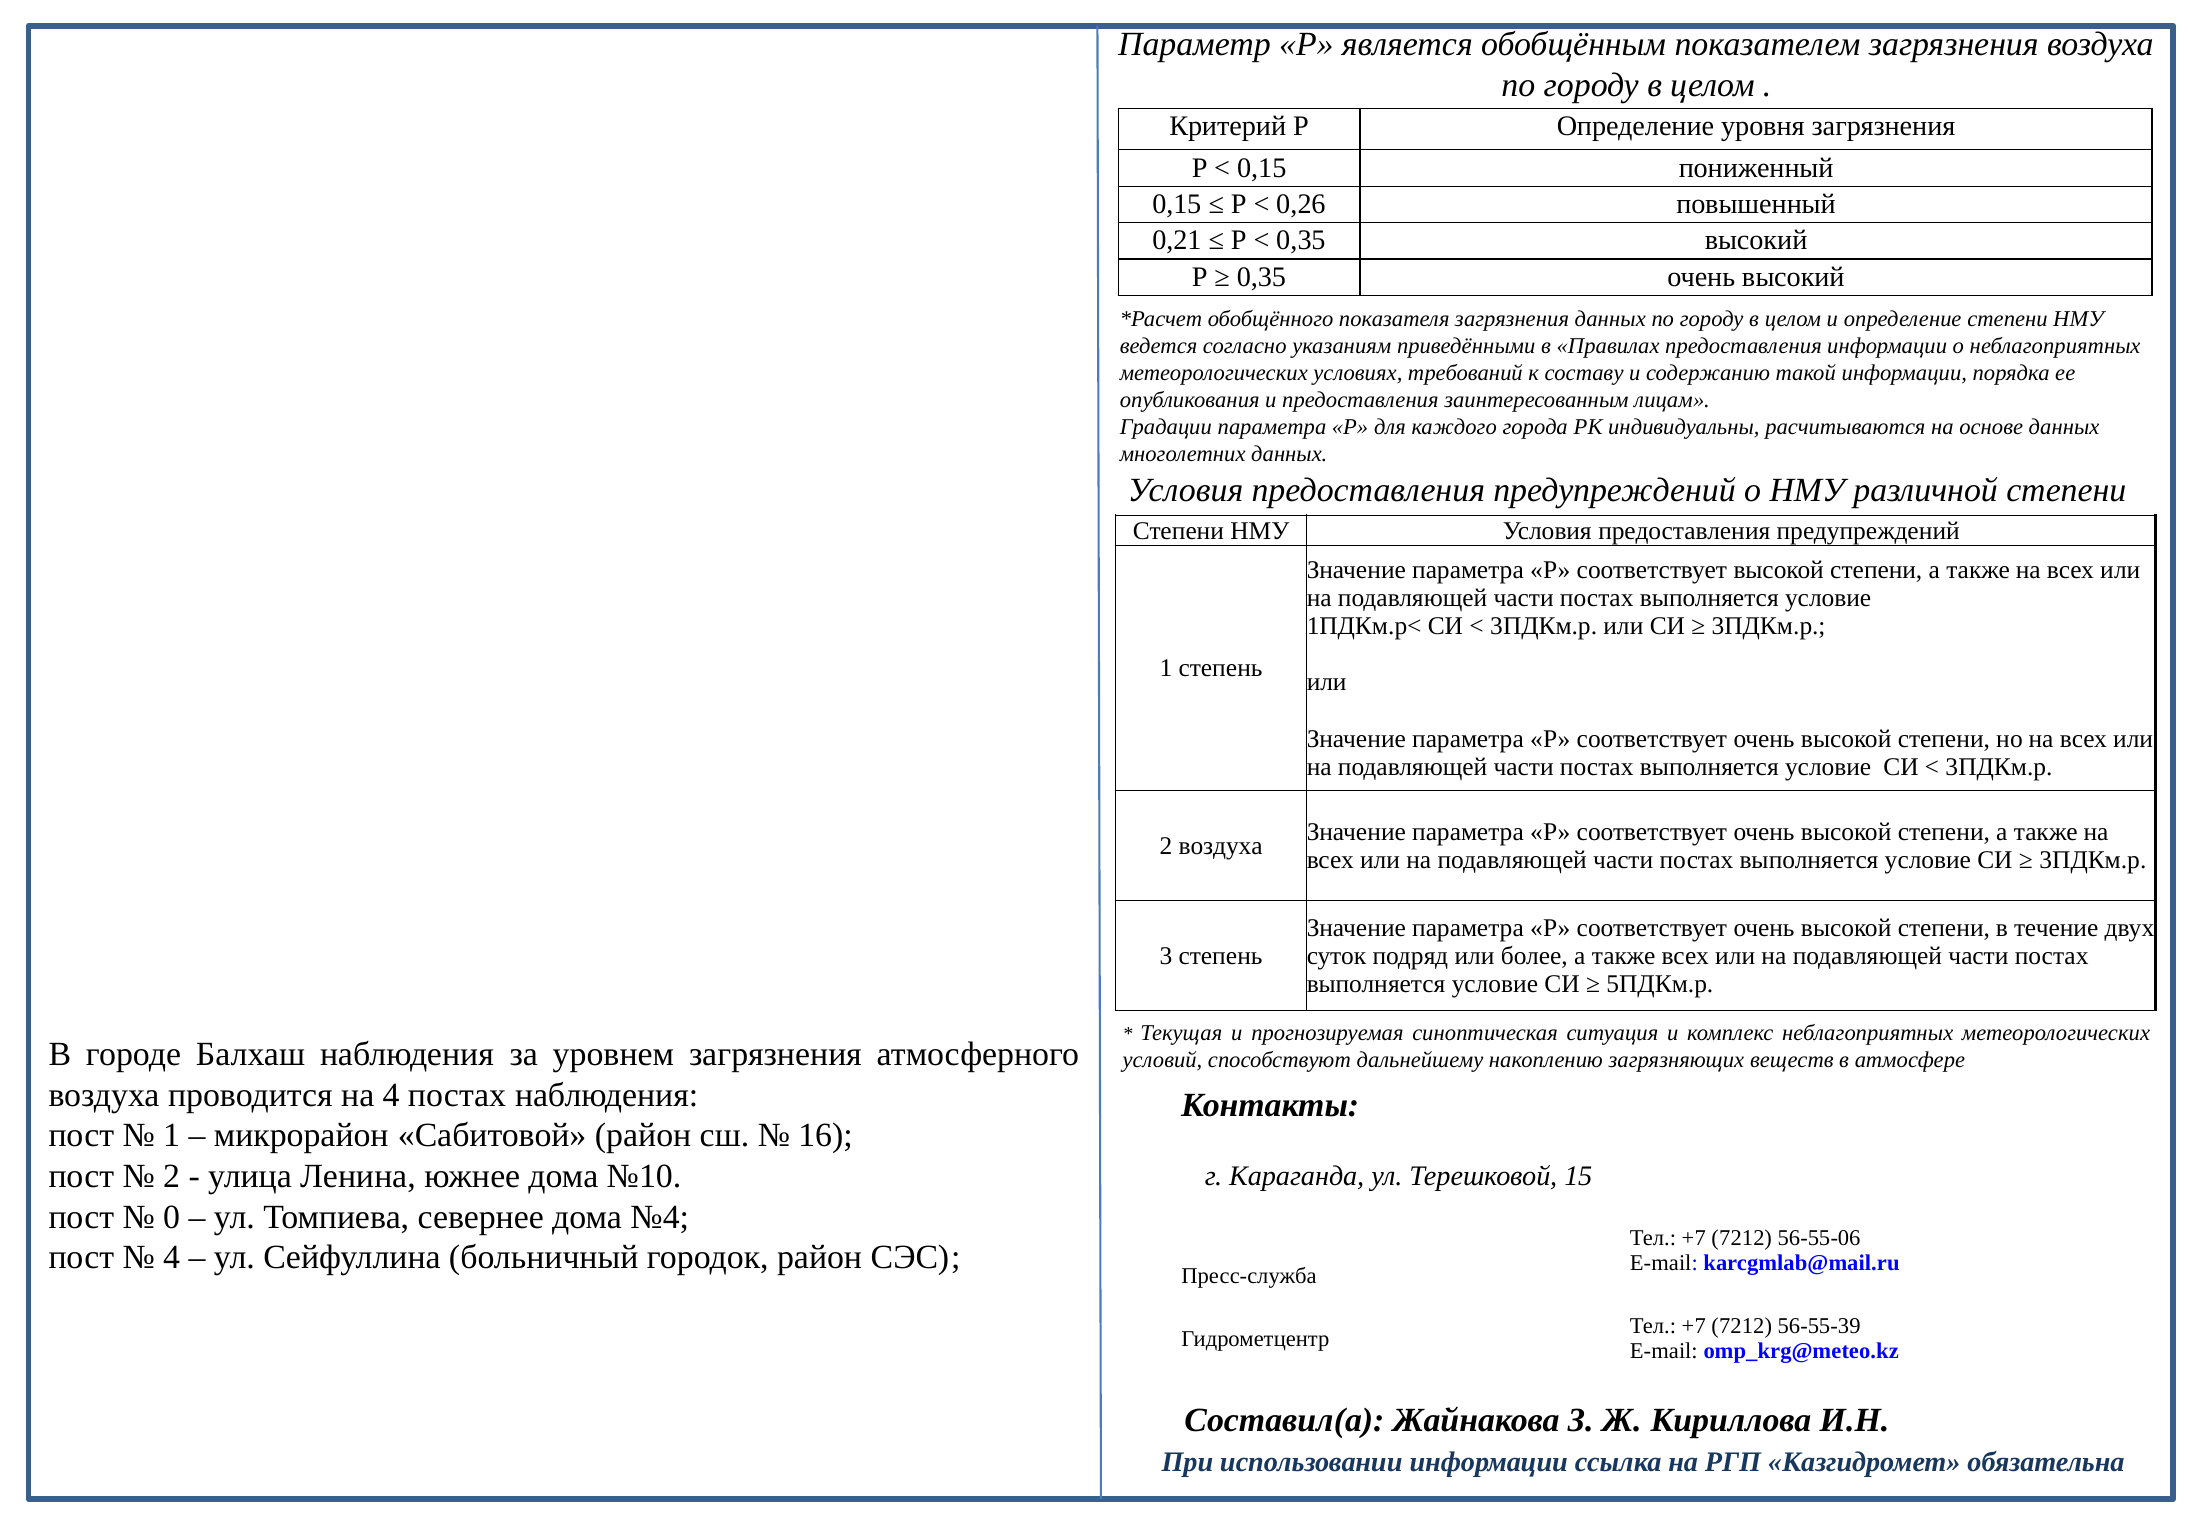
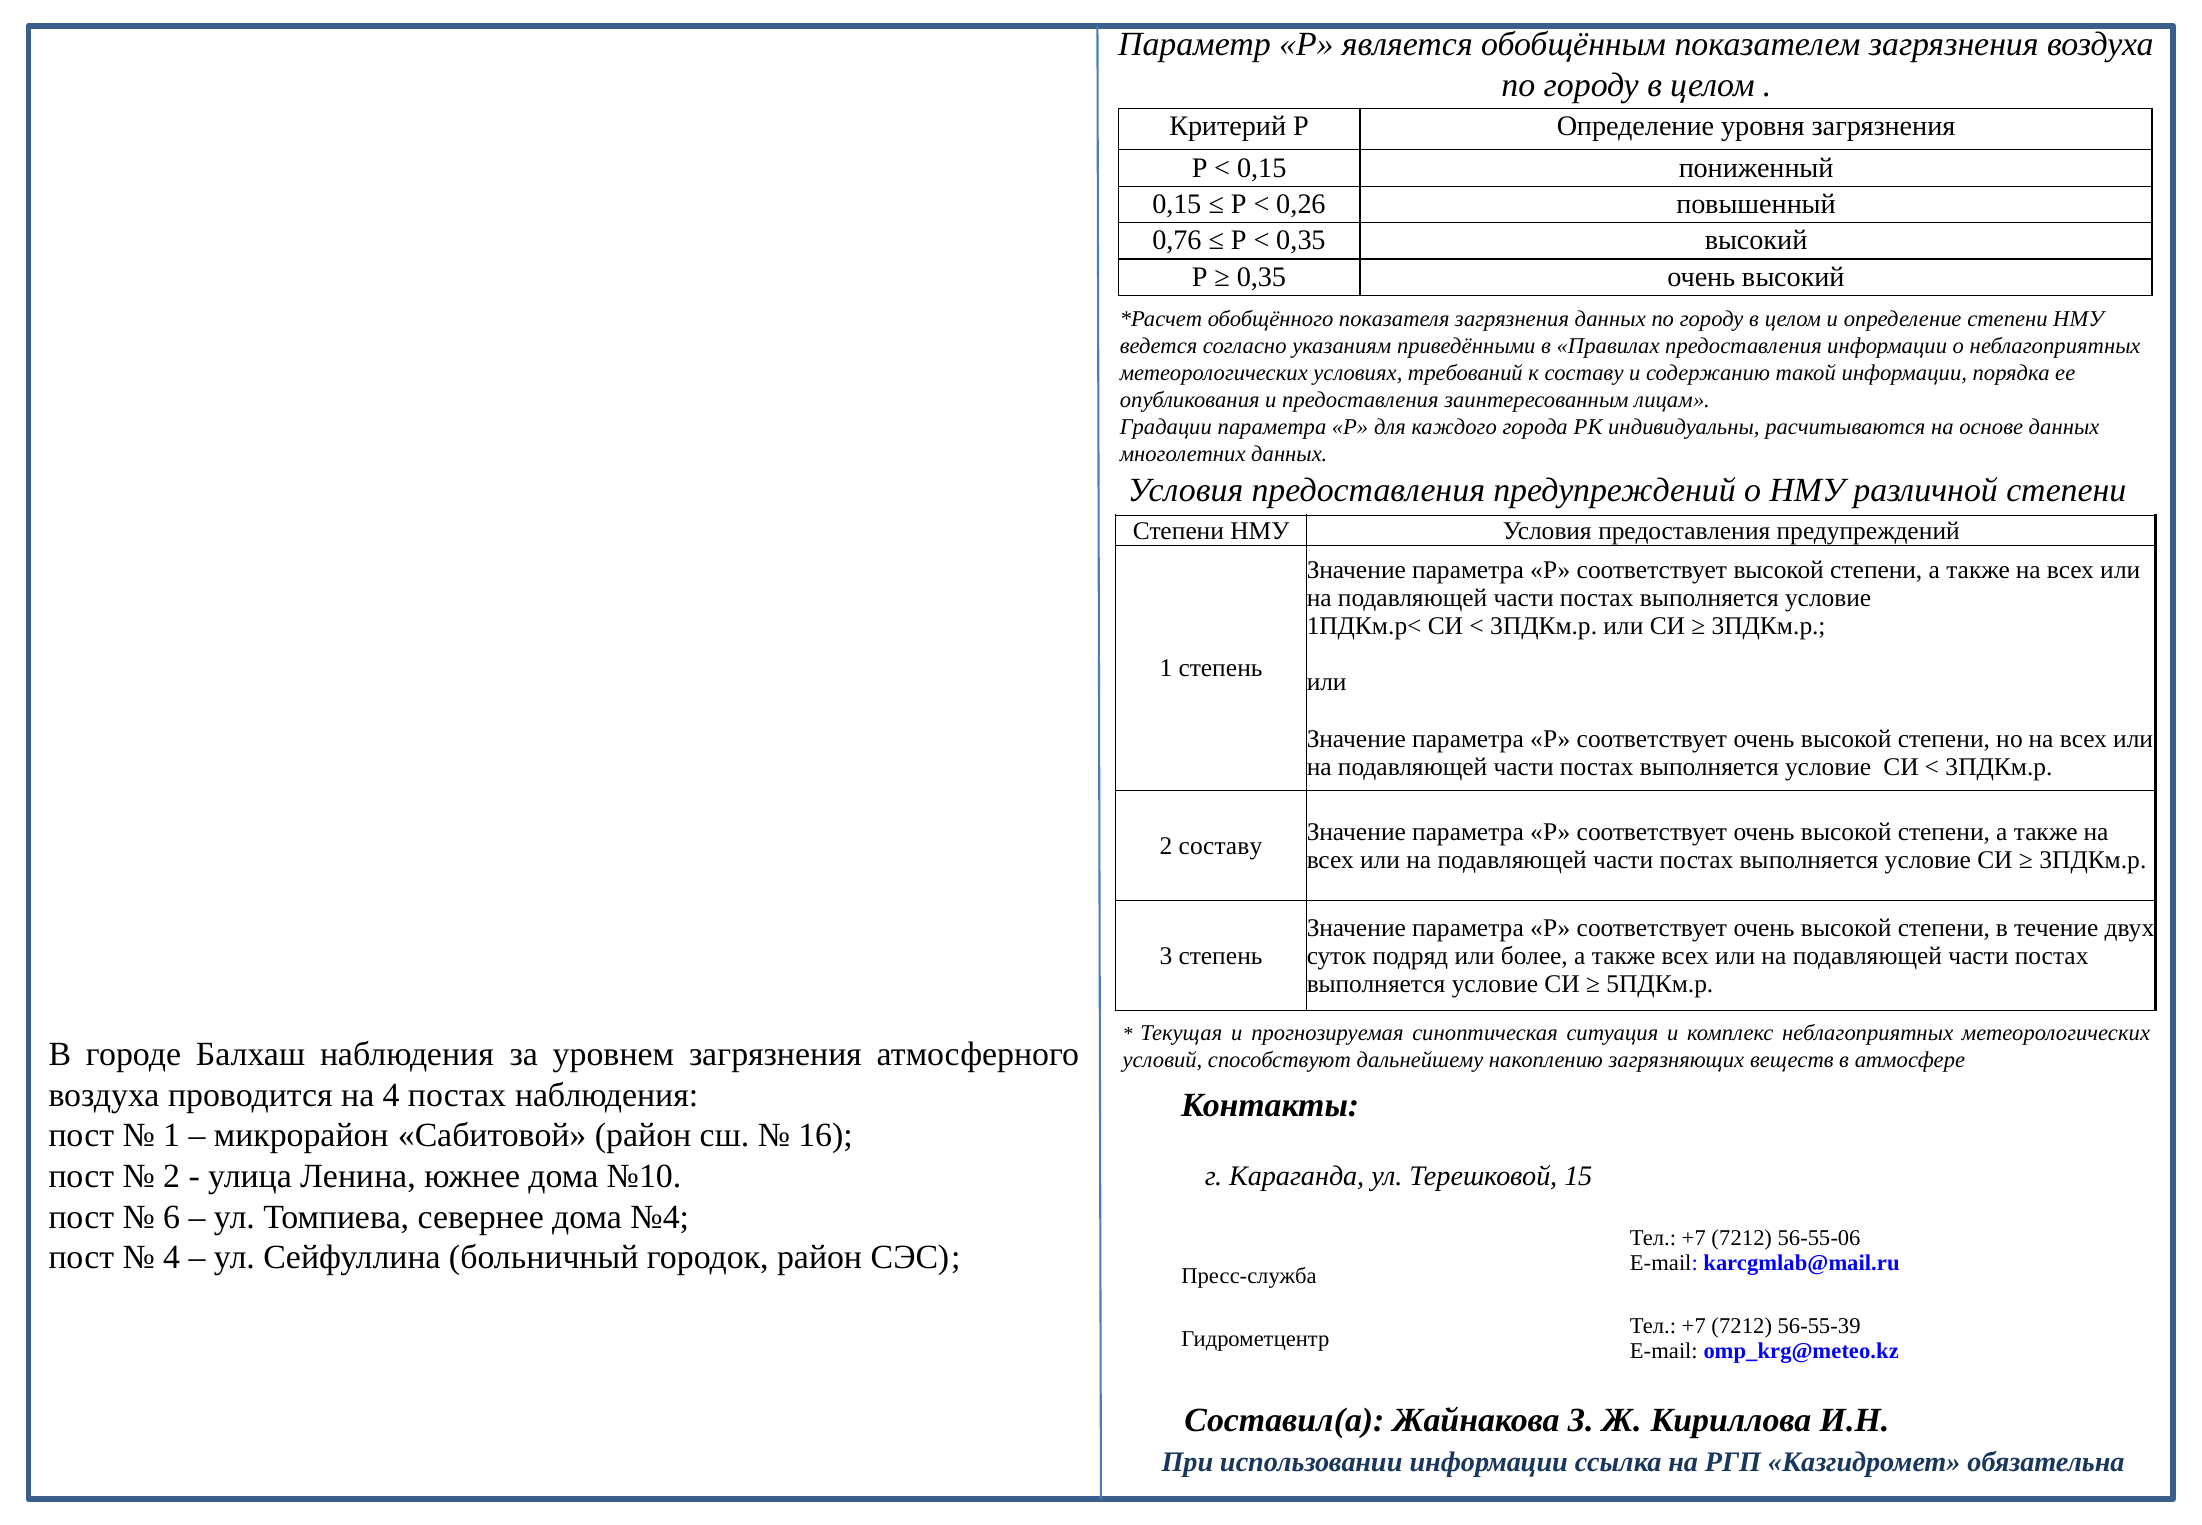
0,21: 0,21 -> 0,76
2 воздуха: воздуха -> составу
0: 0 -> 6
